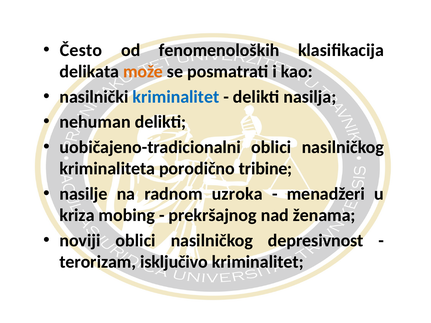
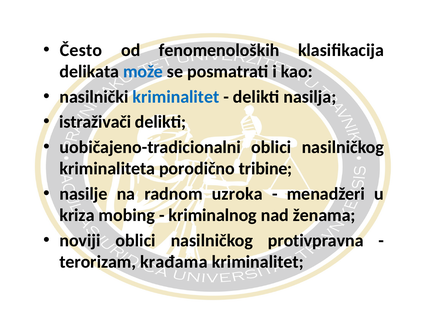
može colour: orange -> blue
nehuman: nehuman -> istraživači
prekršajnog: prekršajnog -> kriminalnog
depresivnost: depresivnost -> protivpravna
isključivo: isključivo -> krađama
